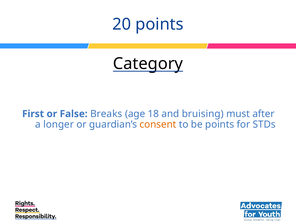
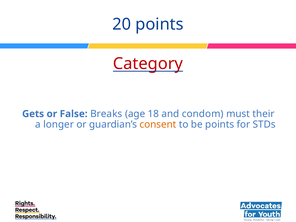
Category colour: black -> red
First: First -> Gets
bruising: bruising -> condom
after: after -> their
